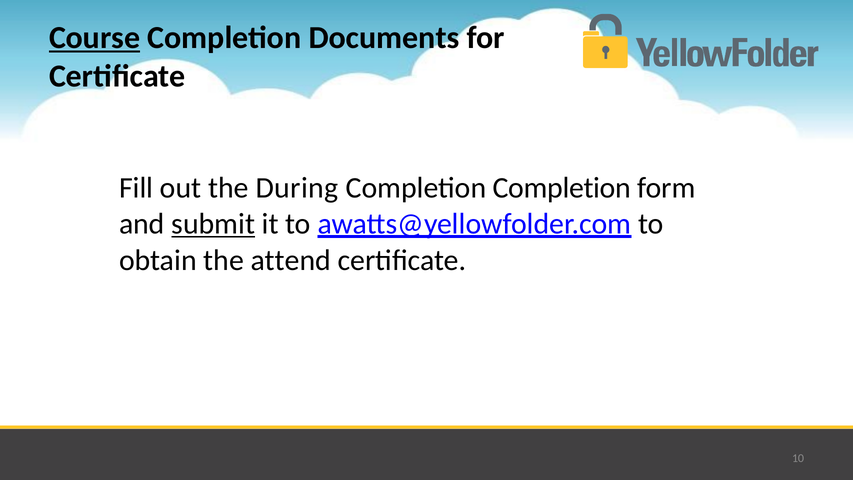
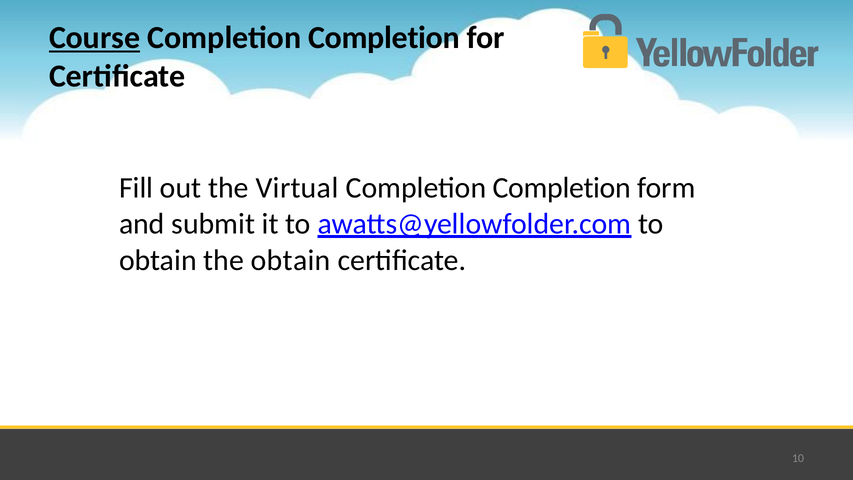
Documents at (384, 38): Documents -> Completion
During: During -> Virtual
submit underline: present -> none
the attend: attend -> obtain
